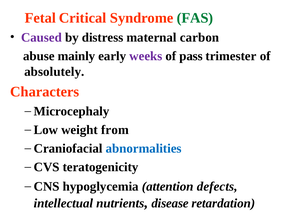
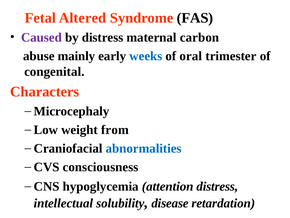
Critical: Critical -> Altered
FAS colour: green -> black
weeks colour: purple -> blue
pass: pass -> oral
absolutely: absolutely -> congenital
teratogenicity: teratogenicity -> consciousness
attention defects: defects -> distress
nutrients: nutrients -> solubility
